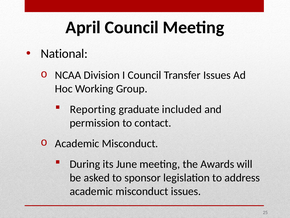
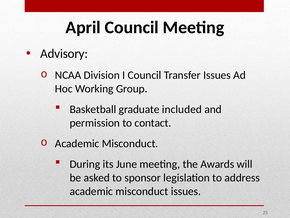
National: National -> Advisory
Reporting: Reporting -> Basketball
